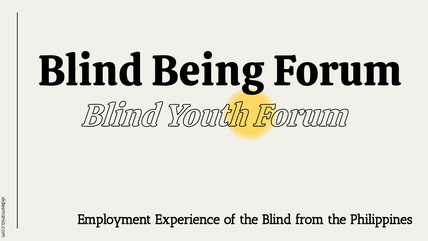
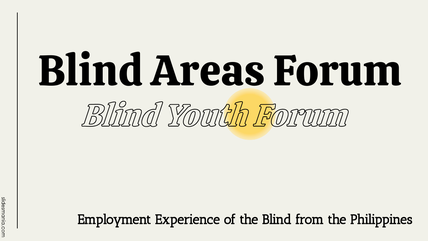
Being: Being -> Areas
